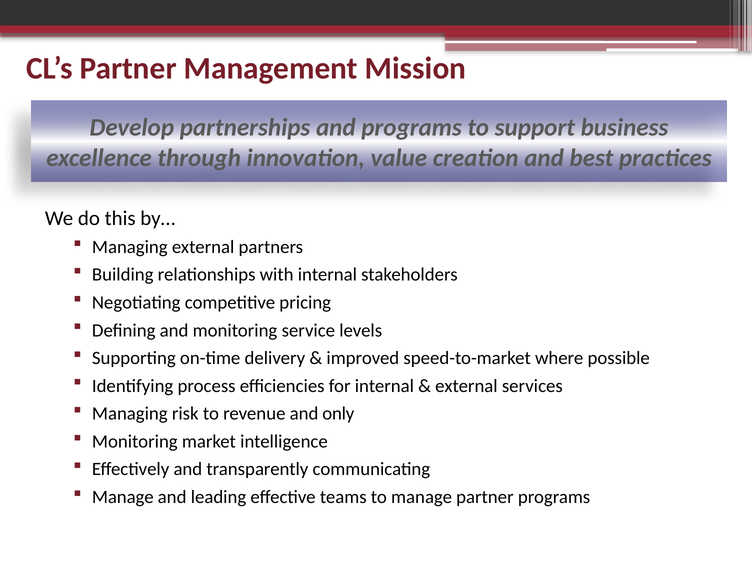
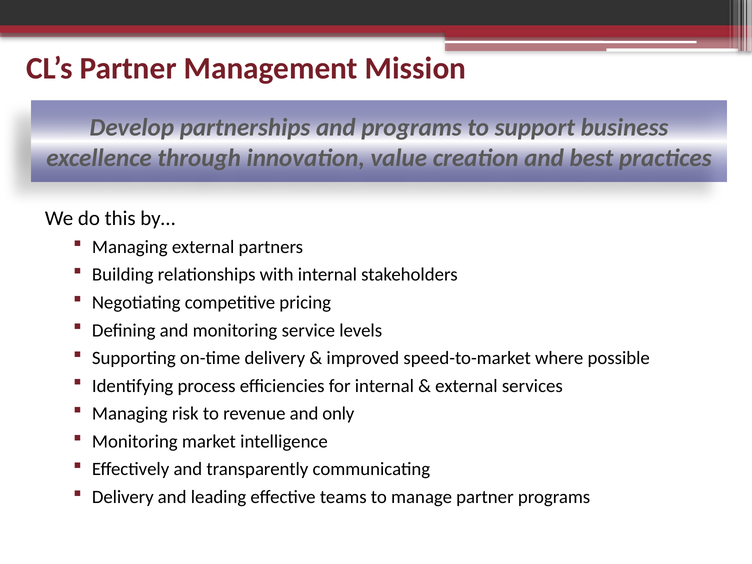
Manage at (123, 497): Manage -> Delivery
